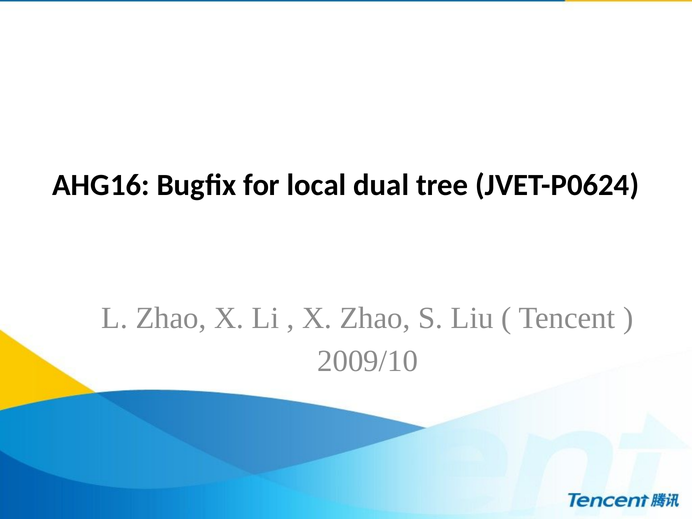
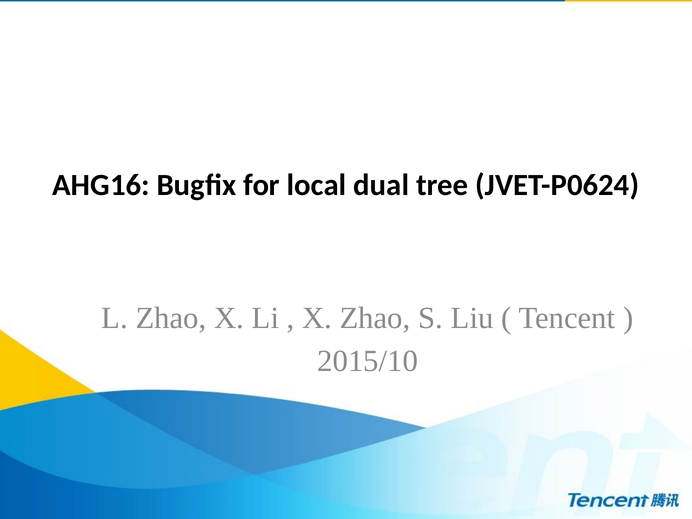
2009/10: 2009/10 -> 2015/10
